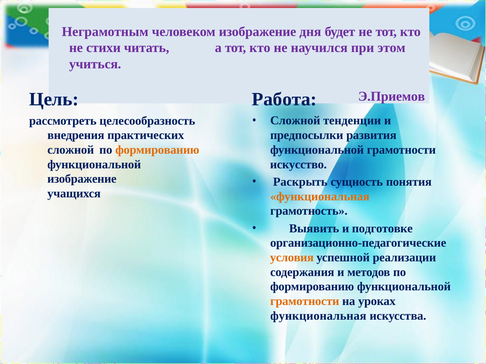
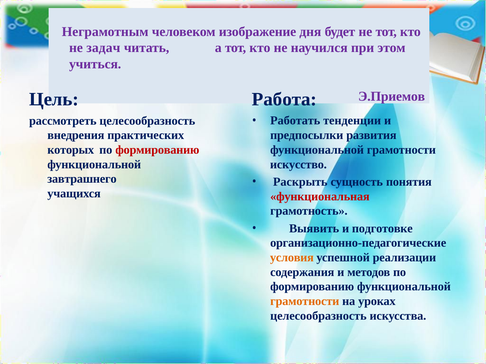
стихи: стихи -> задач
Сложной at (295, 121): Сложной -> Работать
сложной at (71, 150): сложной -> которых
формированию at (157, 150) colour: orange -> red
изображение at (82, 179): изображение -> завтрашнего
функциональная at (320, 197) colour: orange -> red
функциональная at (318, 316): функциональная -> целесообразность
